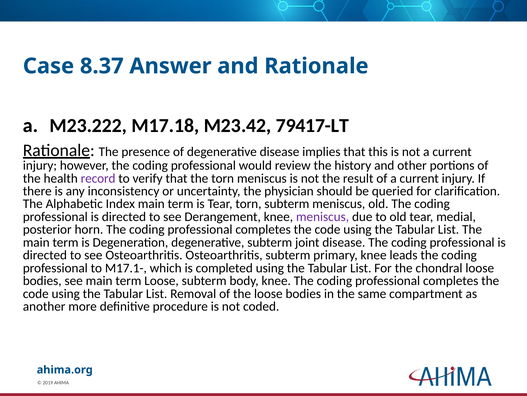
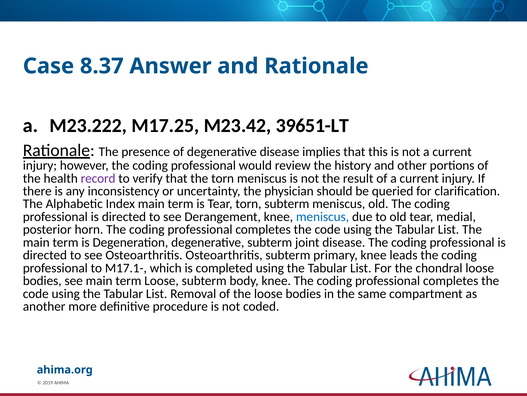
M17.18: M17.18 -> M17.25
79417-LT: 79417-LT -> 39651-LT
meniscus at (323, 216) colour: purple -> blue
